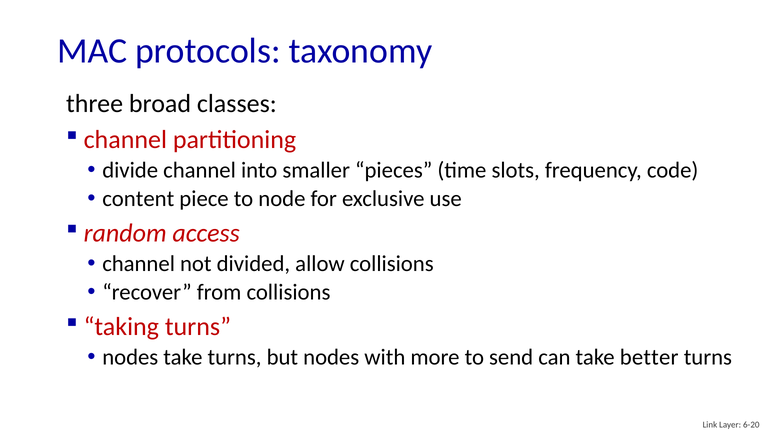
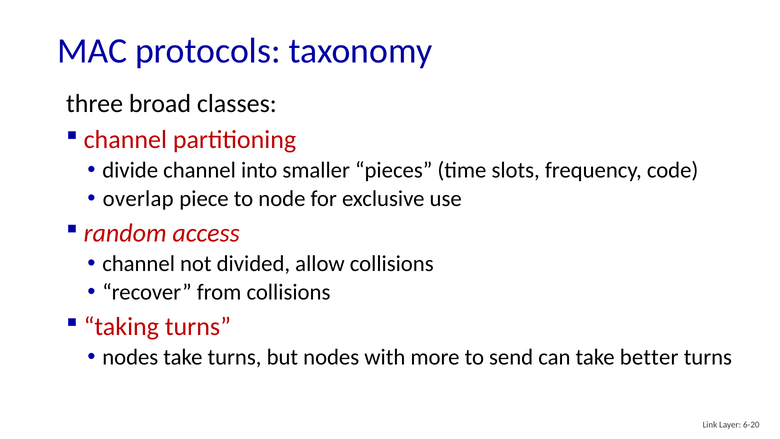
content: content -> overlap
